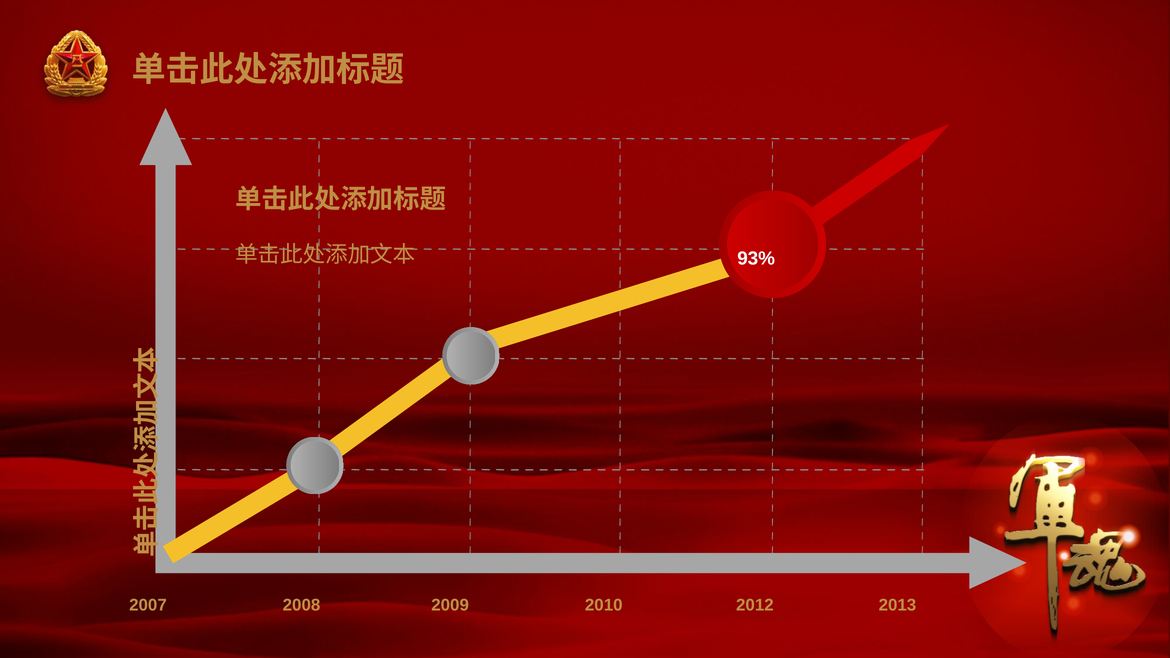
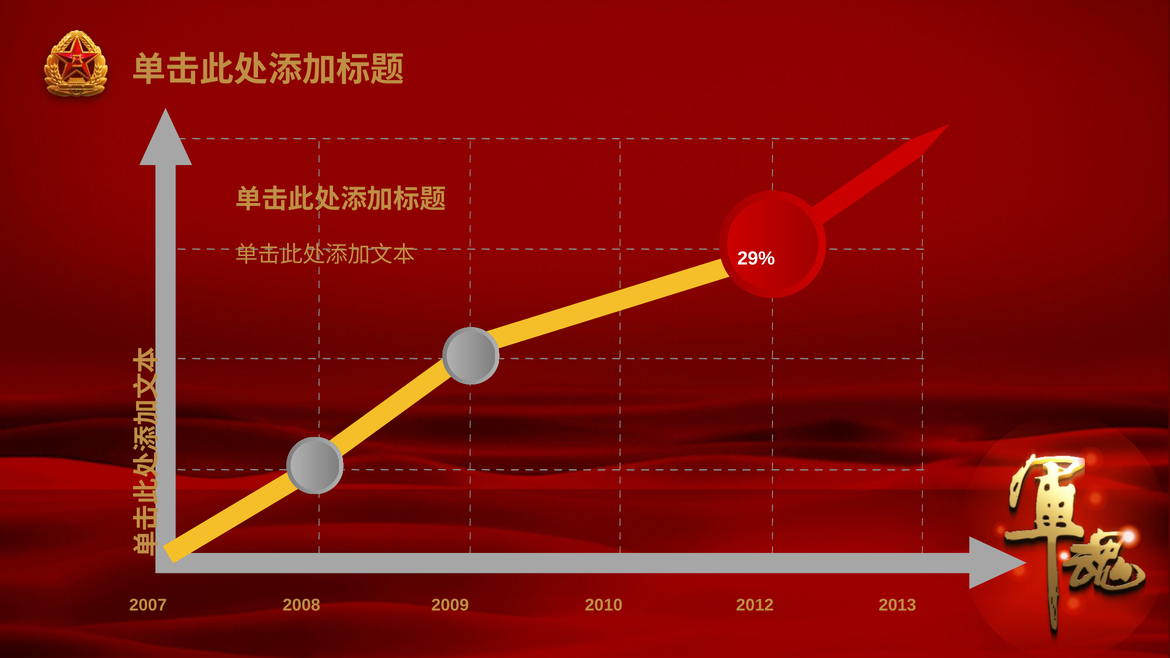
93%: 93% -> 29%
